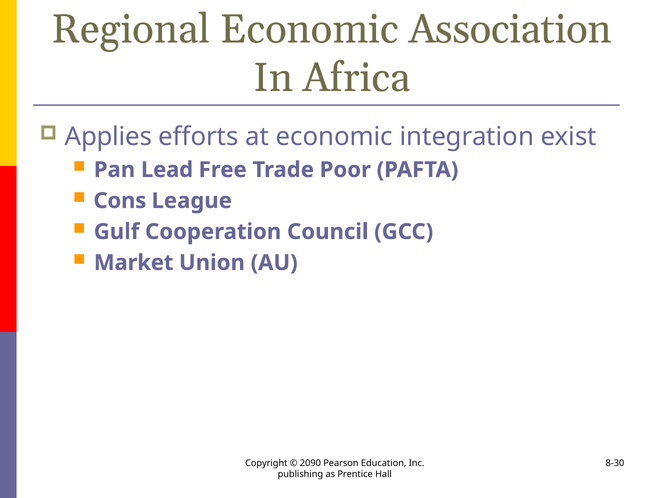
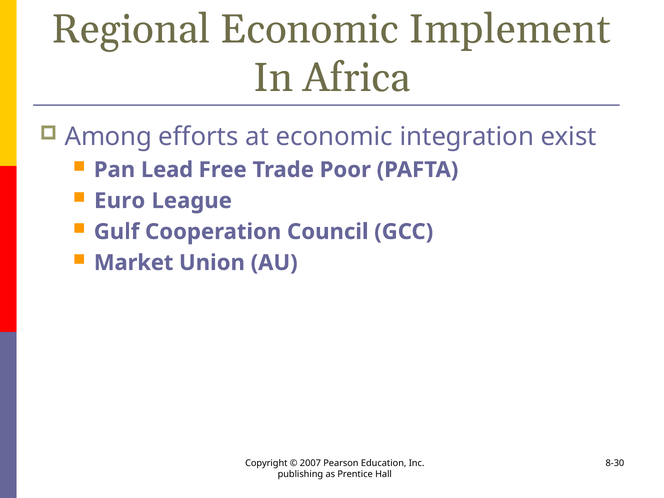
Association: Association -> Implement
Applies: Applies -> Among
Cons: Cons -> Euro
2090: 2090 -> 2007
